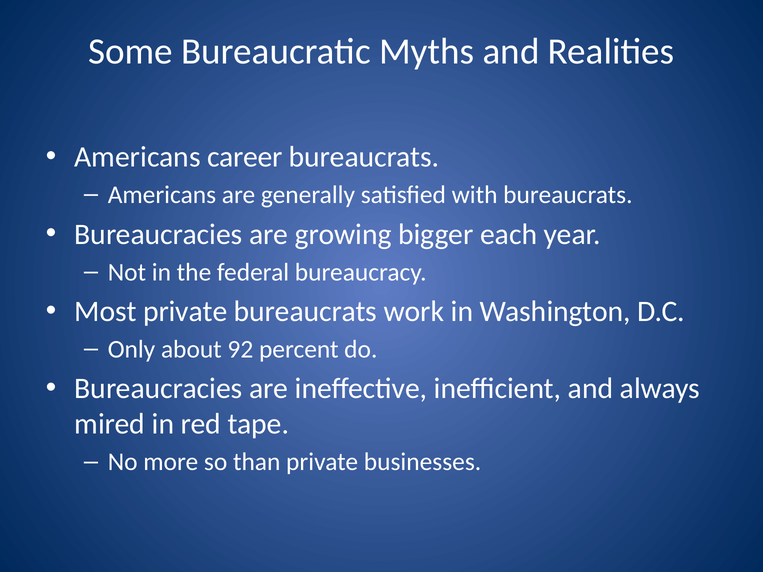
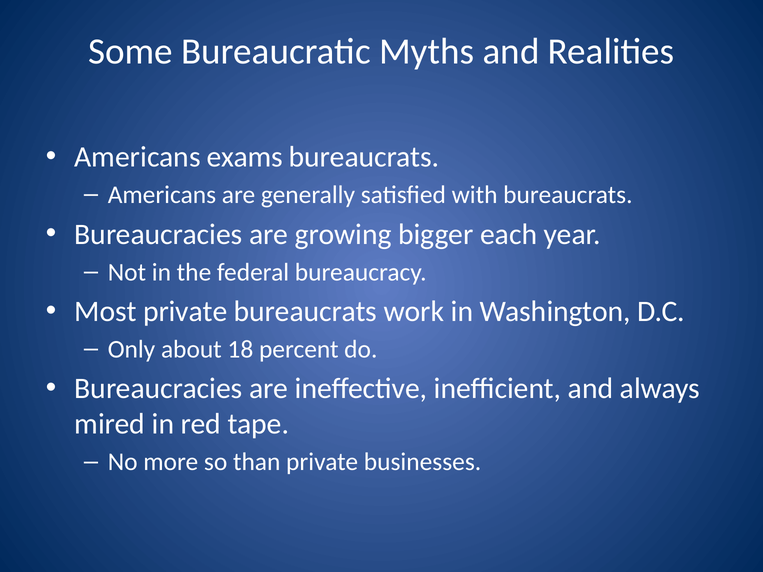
career: career -> exams
92: 92 -> 18
